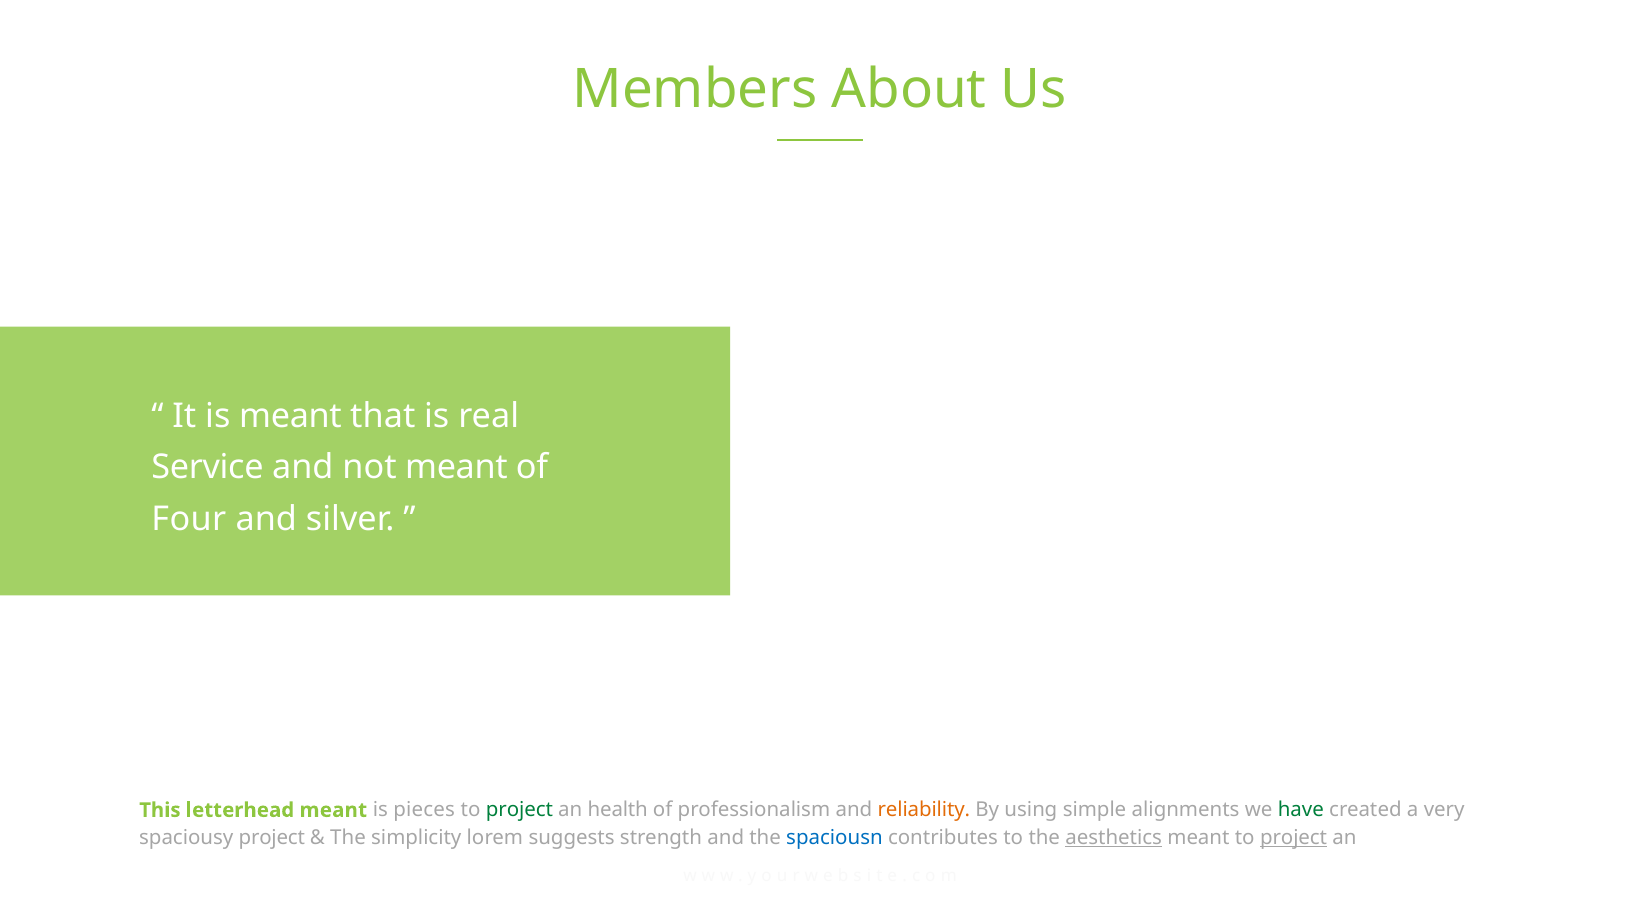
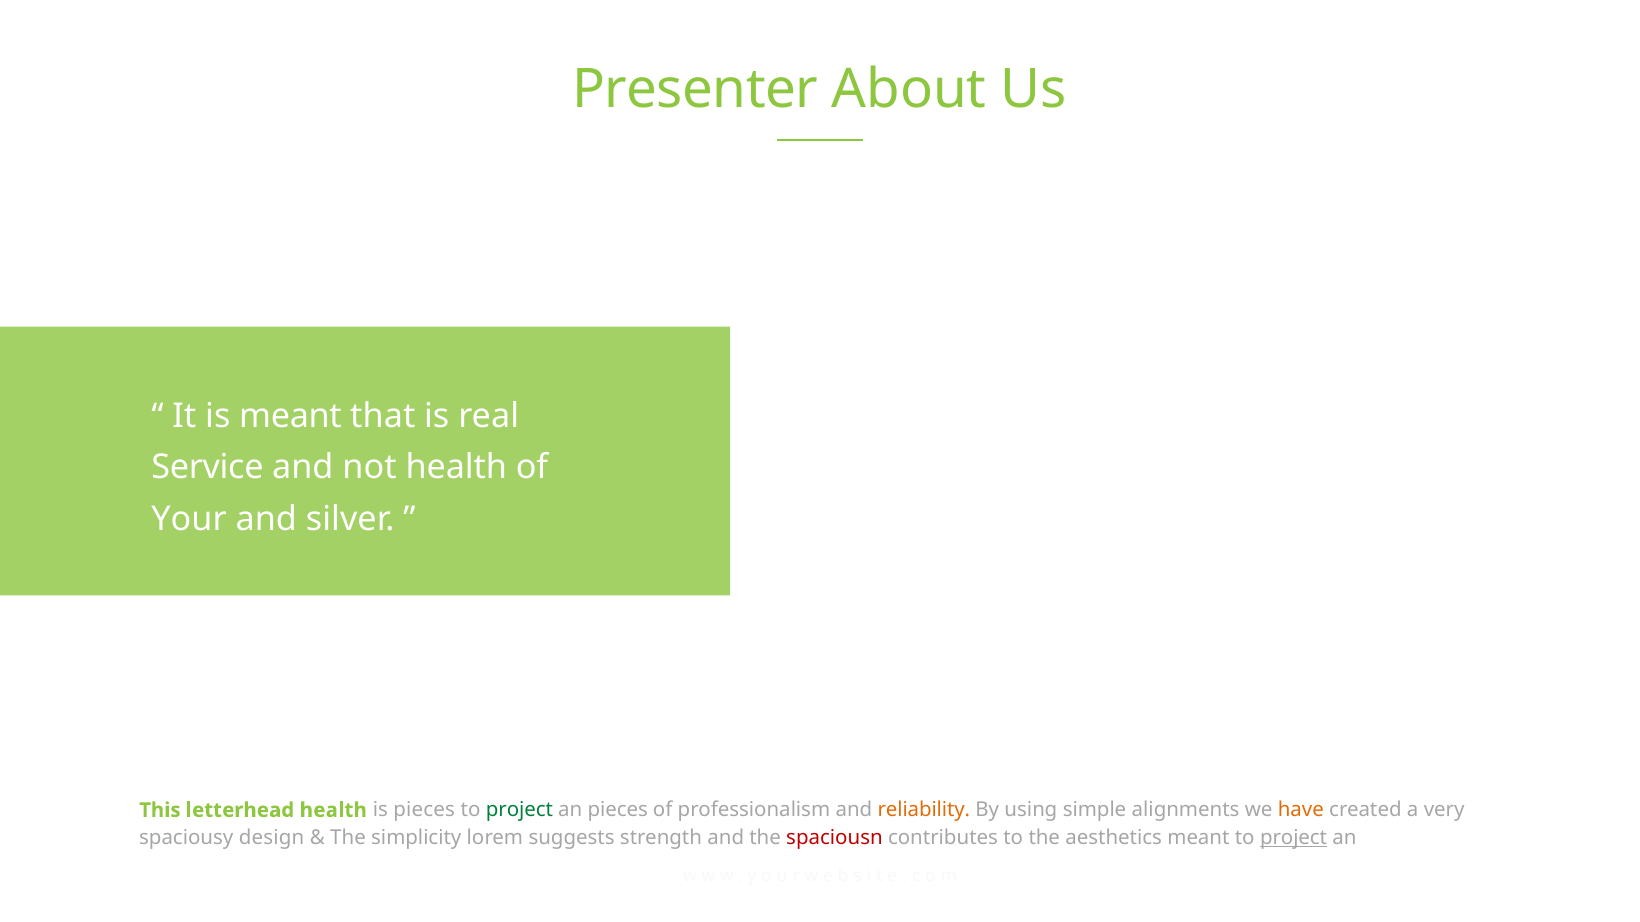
Members: Members -> Presenter
not meant: meant -> health
Four: Four -> Your
letterhead meant: meant -> health
an health: health -> pieces
have colour: green -> orange
spaciousy project: project -> design
spaciousn colour: blue -> red
aesthetics underline: present -> none
